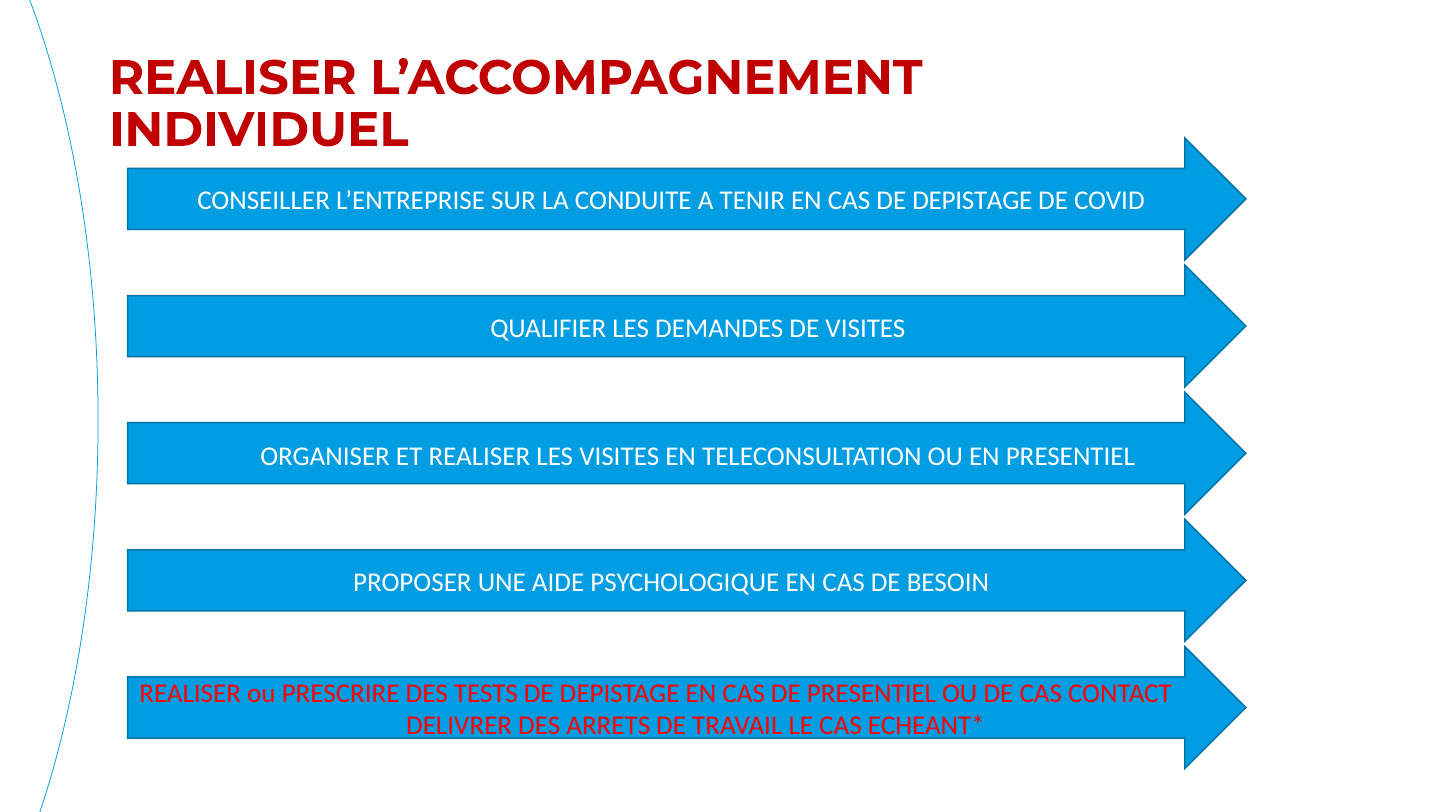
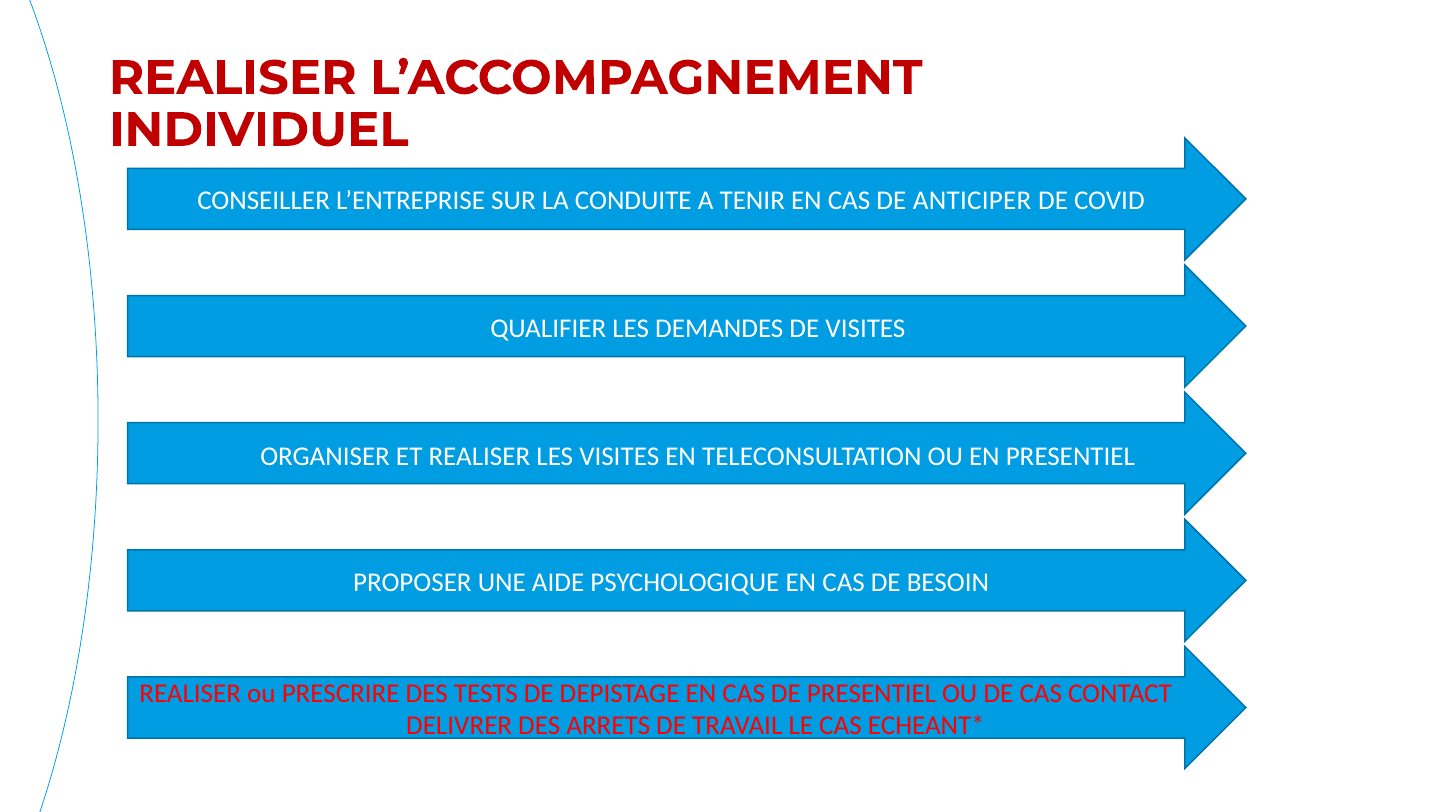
CAS DE DEPISTAGE: DEPISTAGE -> ANTICIPER
